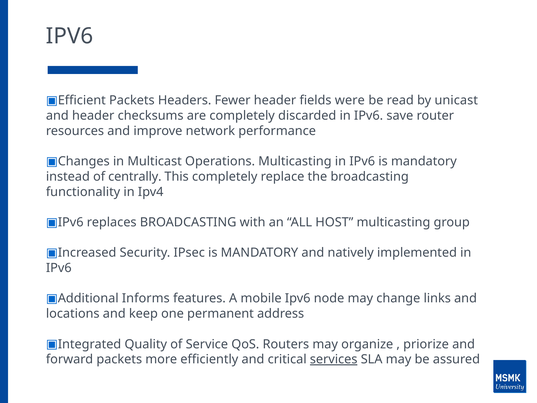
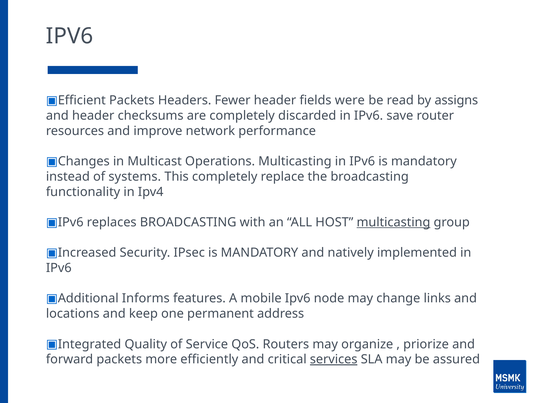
unicast: unicast -> assigns
centrally: centrally -> systems
multicasting at (393, 222) underline: none -> present
